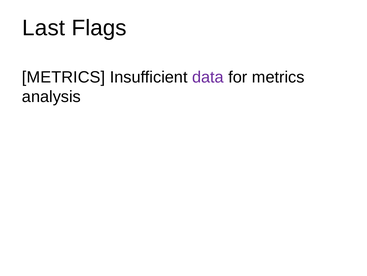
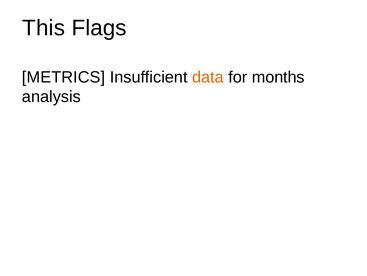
Last: Last -> This
data colour: purple -> orange
for metrics: metrics -> months
